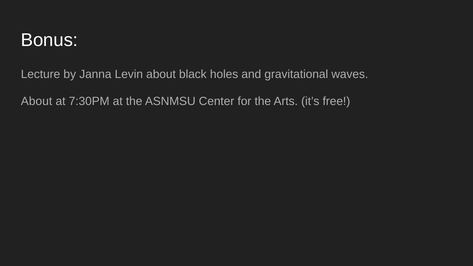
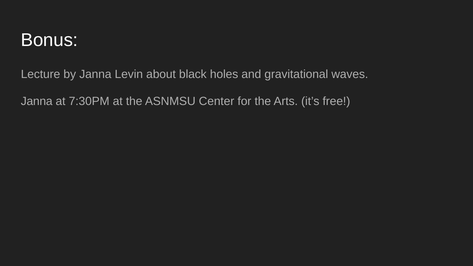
About at (37, 101): About -> Janna
